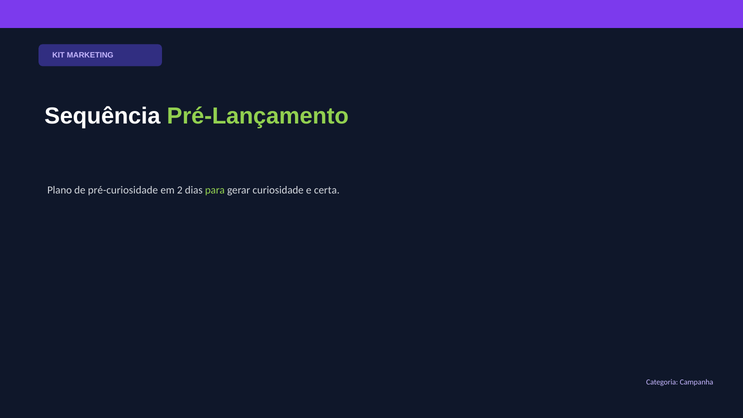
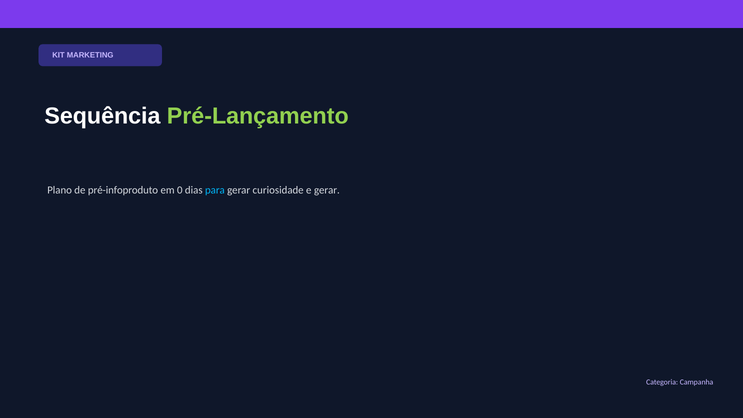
pré-curiosidade: pré-curiosidade -> pré-infoproduto
2: 2 -> 0
para colour: light green -> light blue
e certa: certa -> gerar
